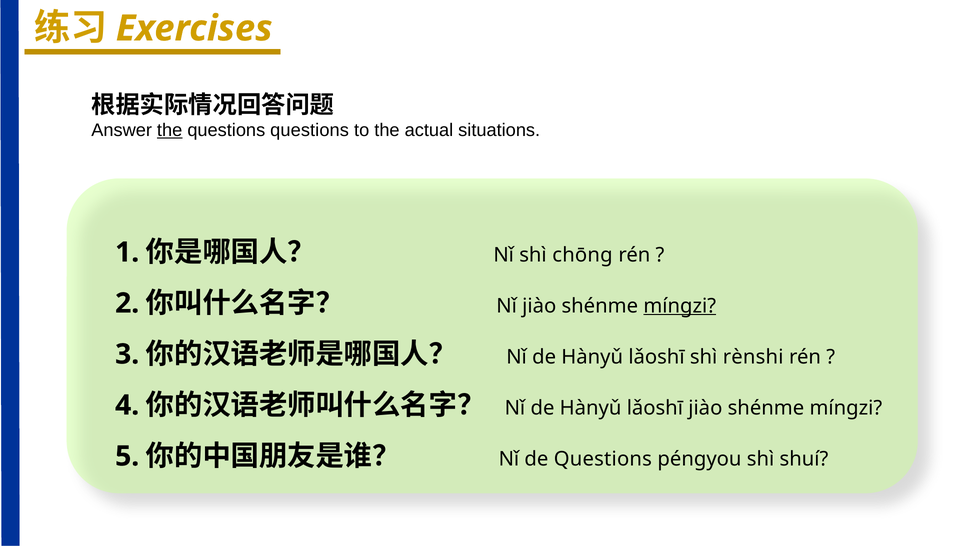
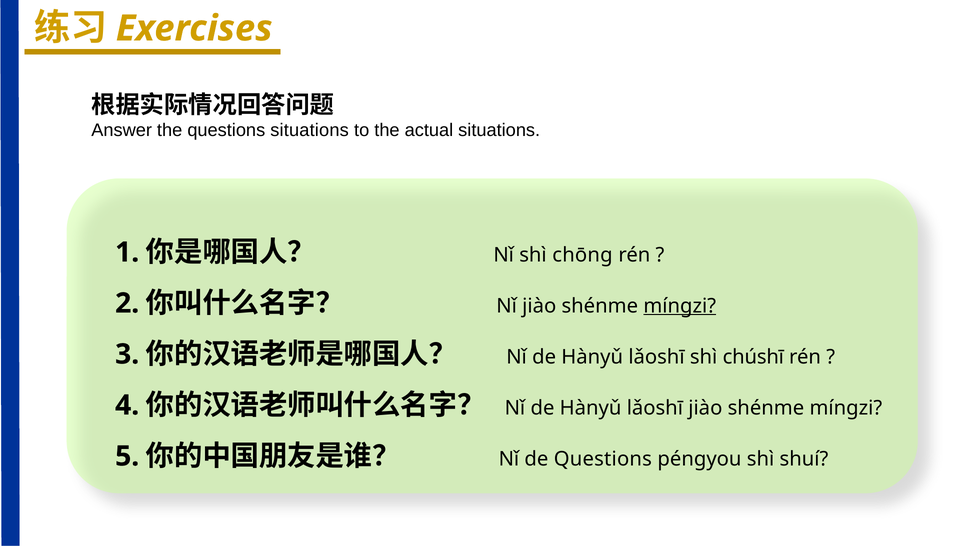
the at (170, 130) underline: present -> none
questions questions: questions -> situations
rènshi: rènshi -> chúshī
